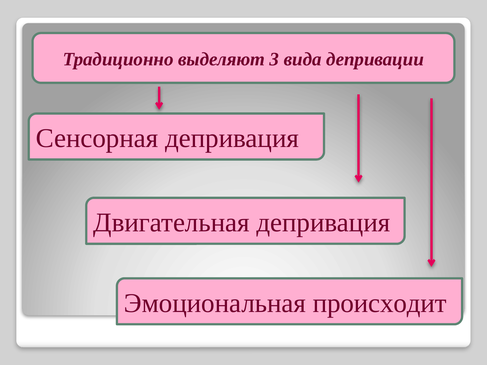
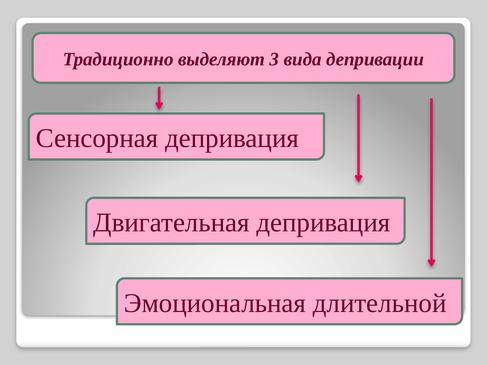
происходит: происходит -> длительной
